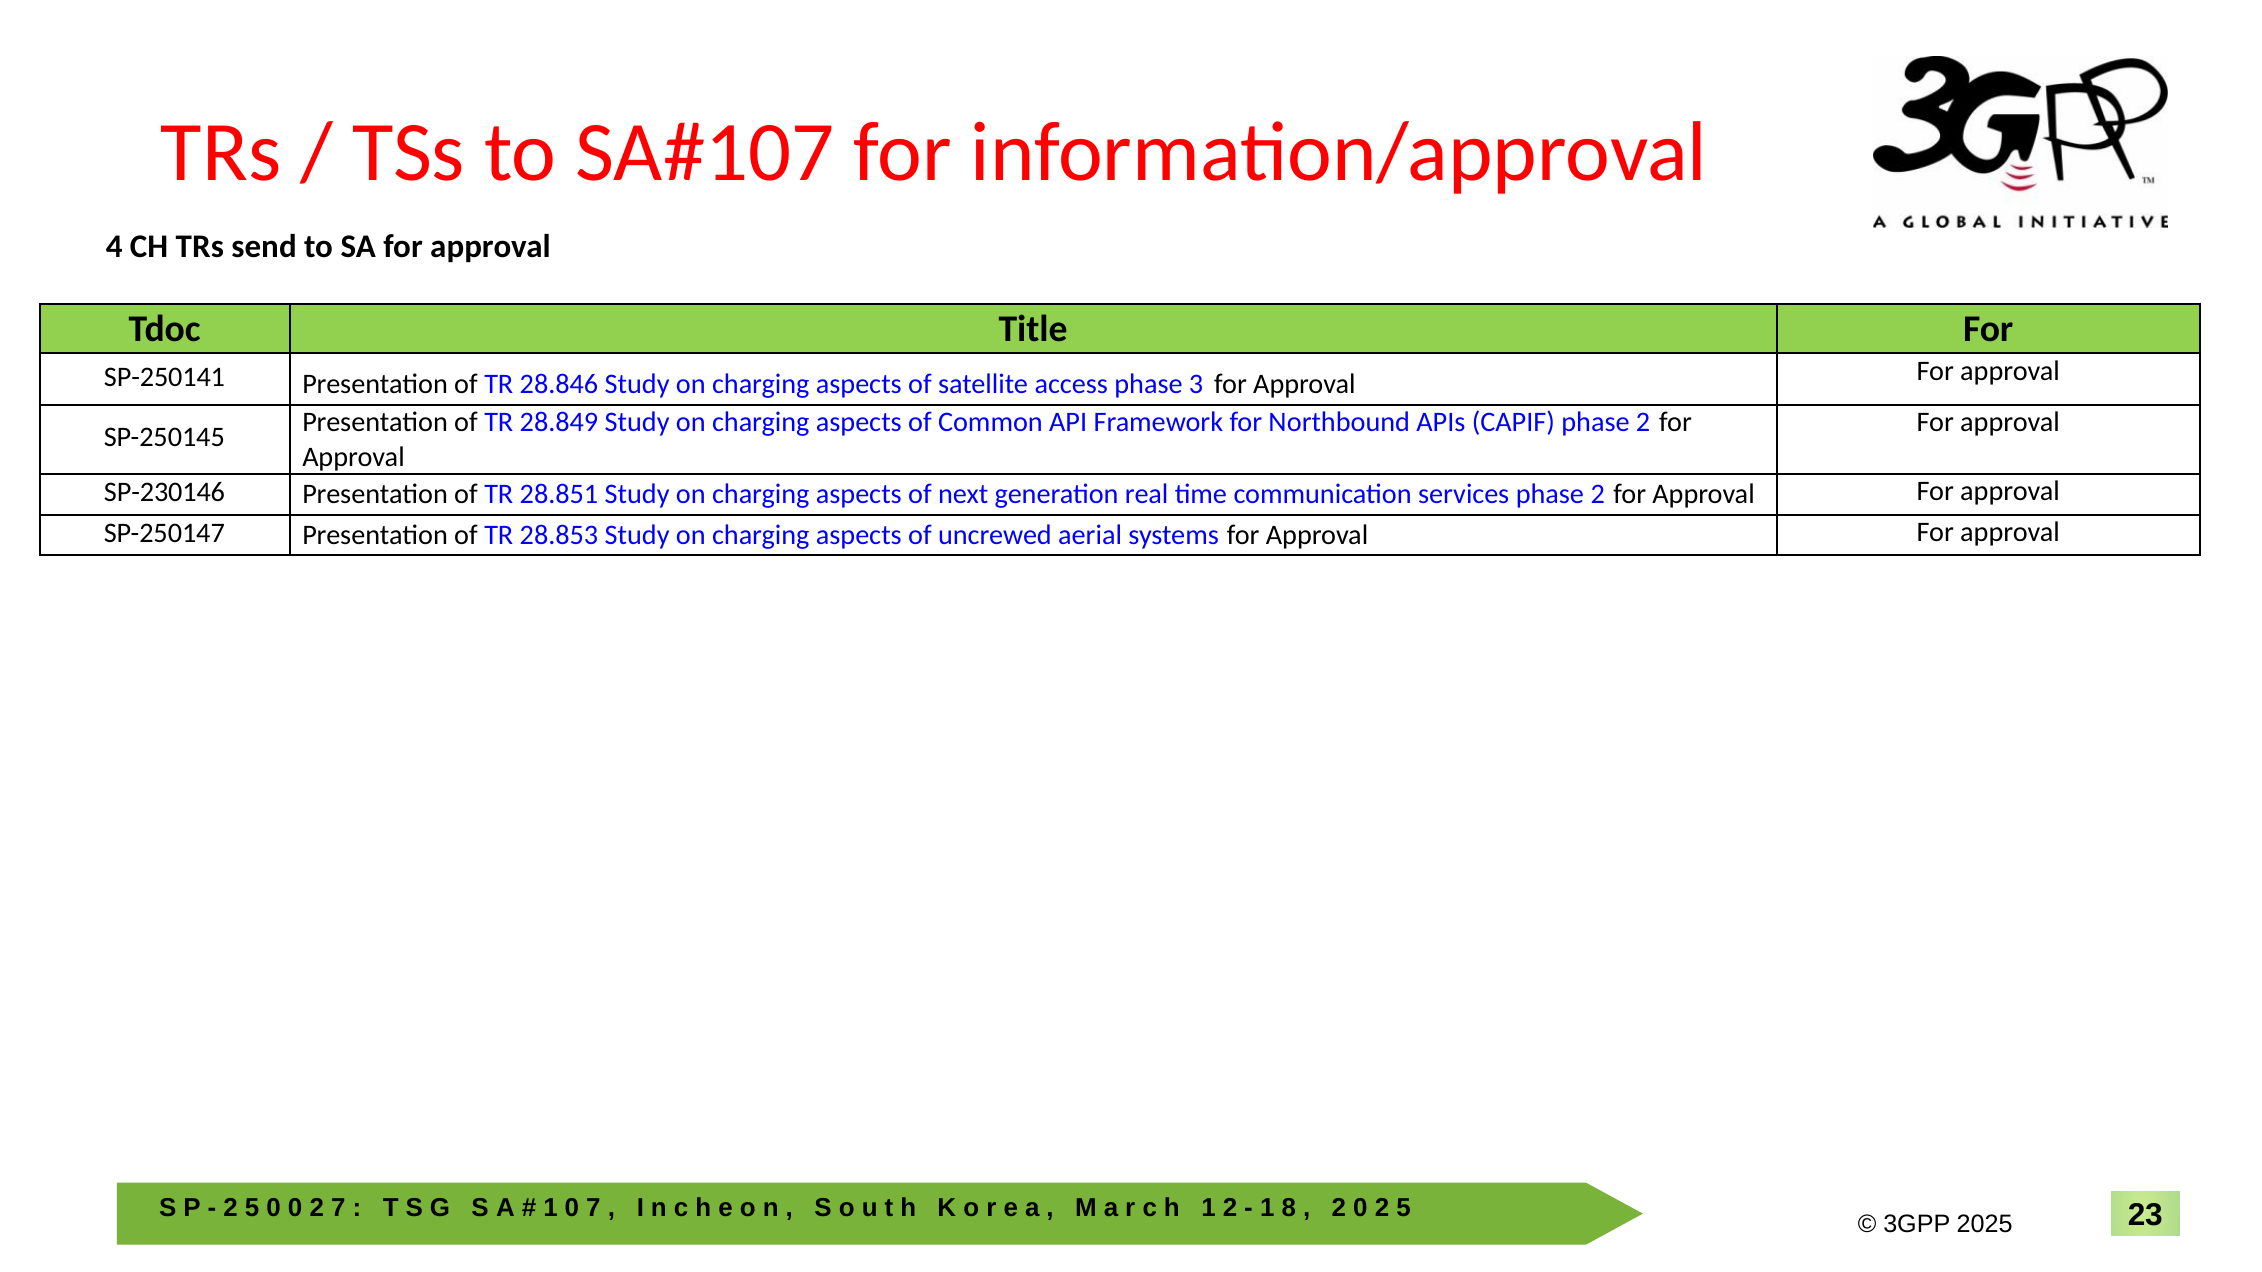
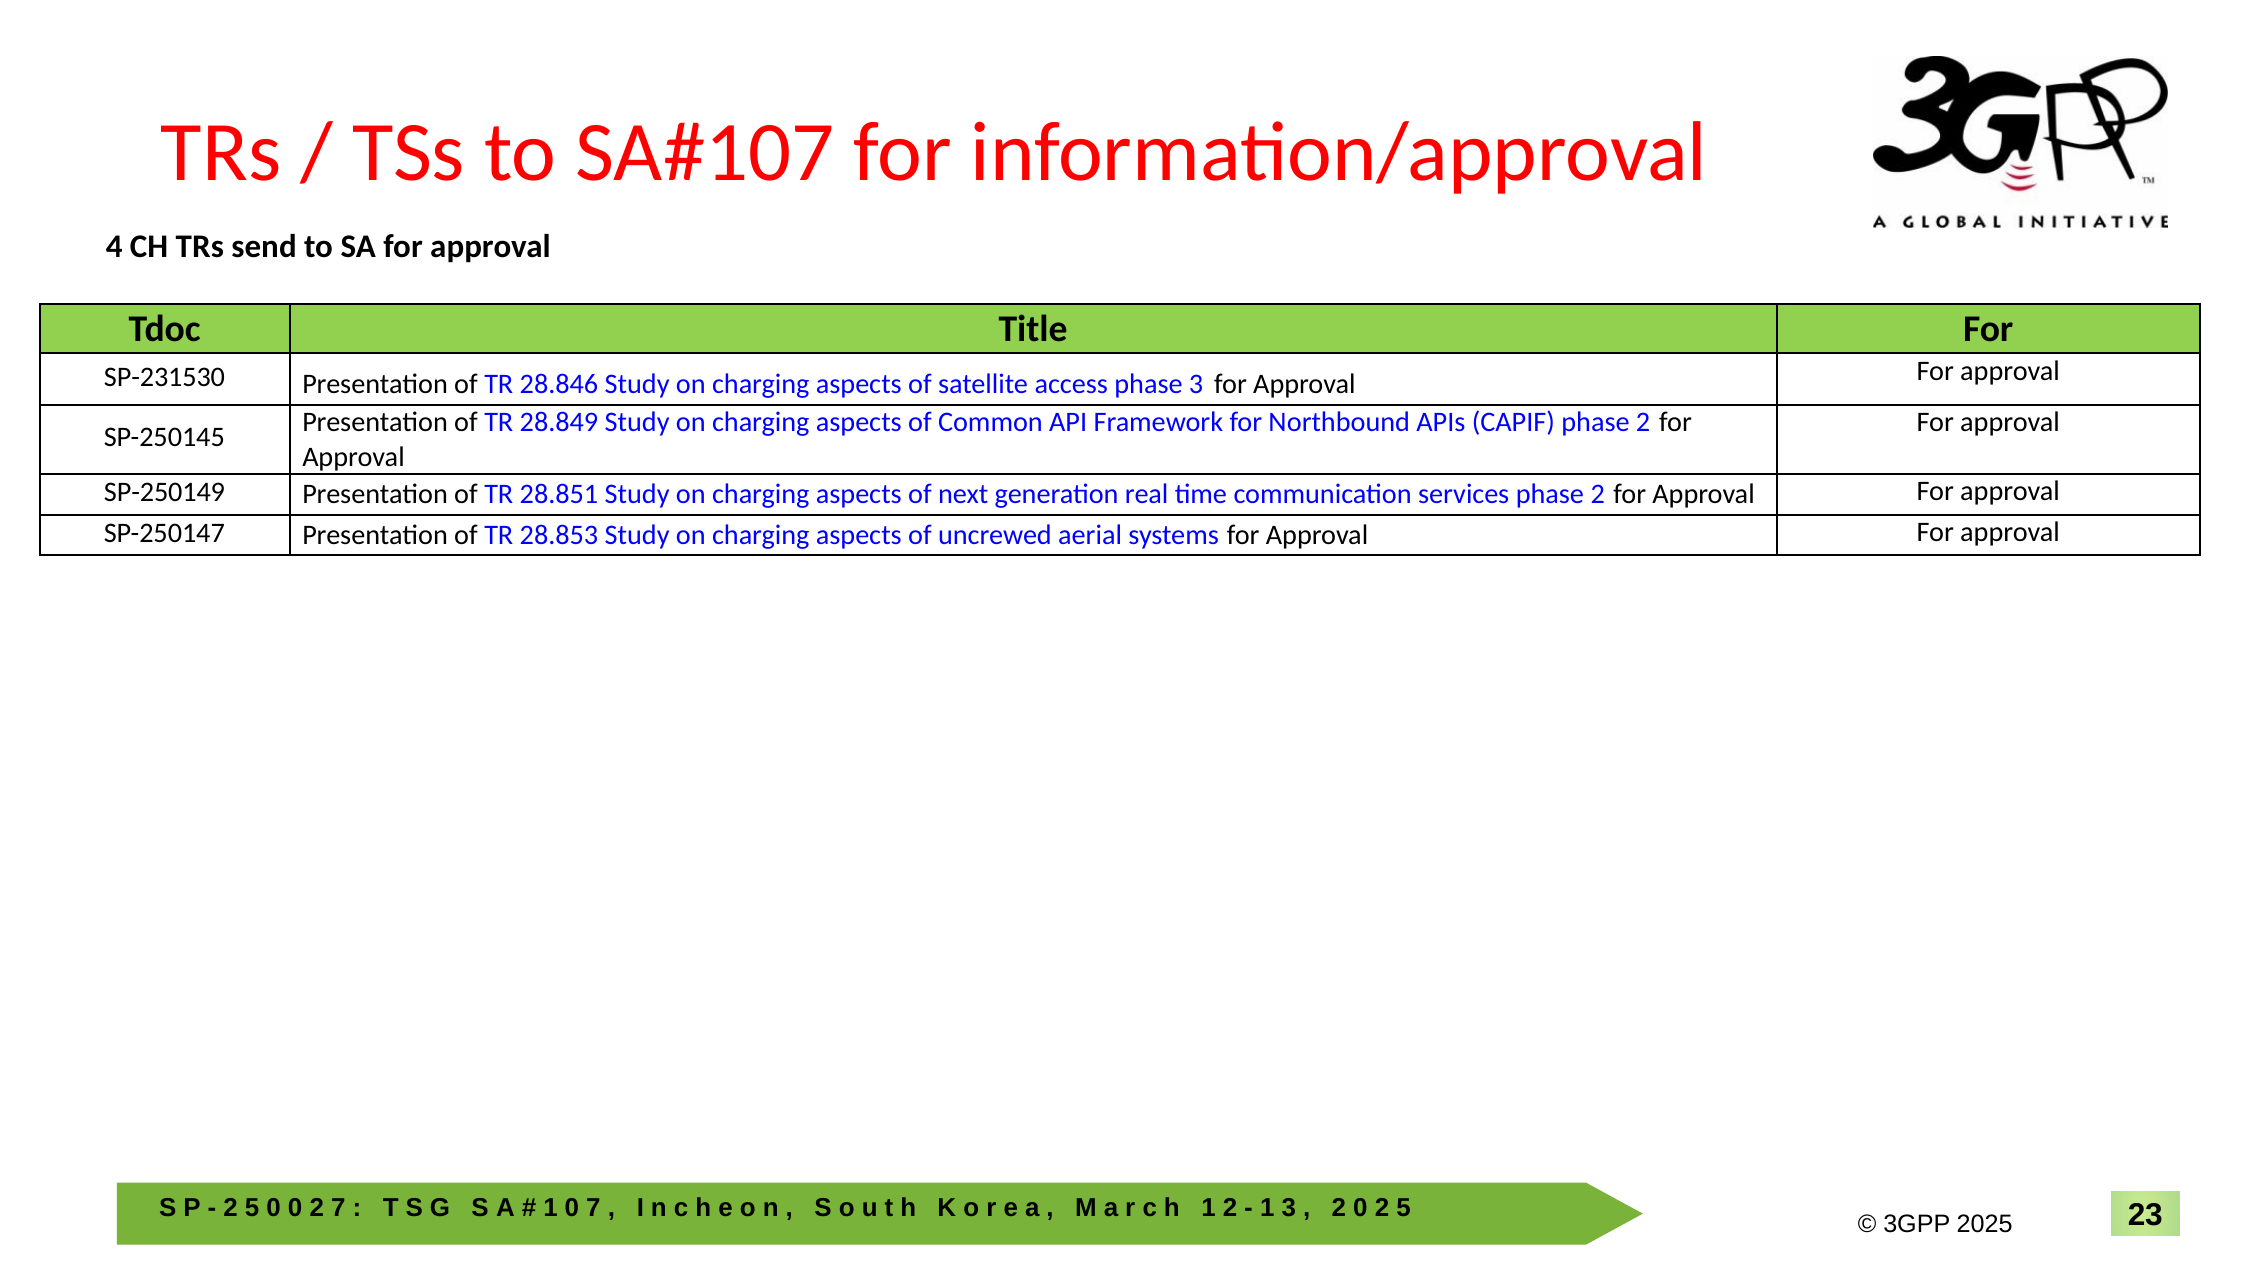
SP-250141: SP-250141 -> SP-231530
SP-230146: SP-230146 -> SP-250149
8 at (1289, 1208): 8 -> 3
